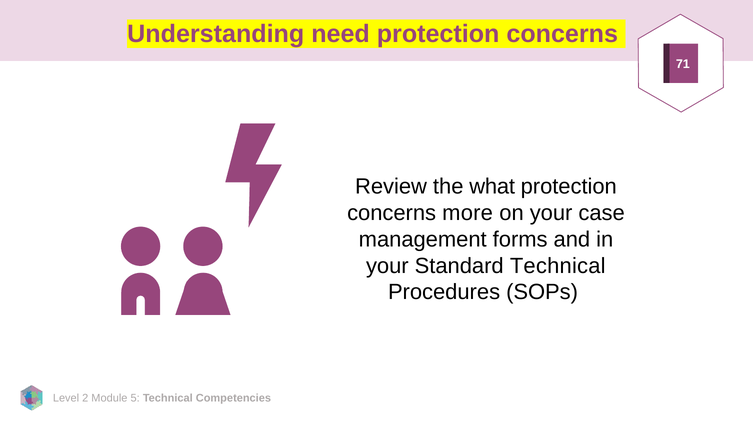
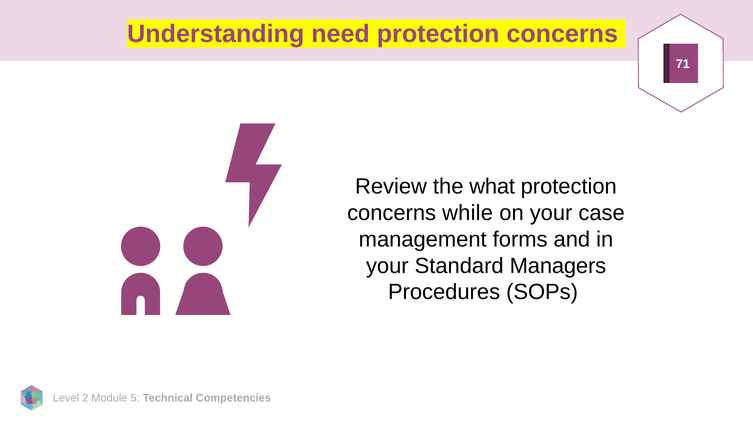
more: more -> while
Standard Technical: Technical -> Managers
